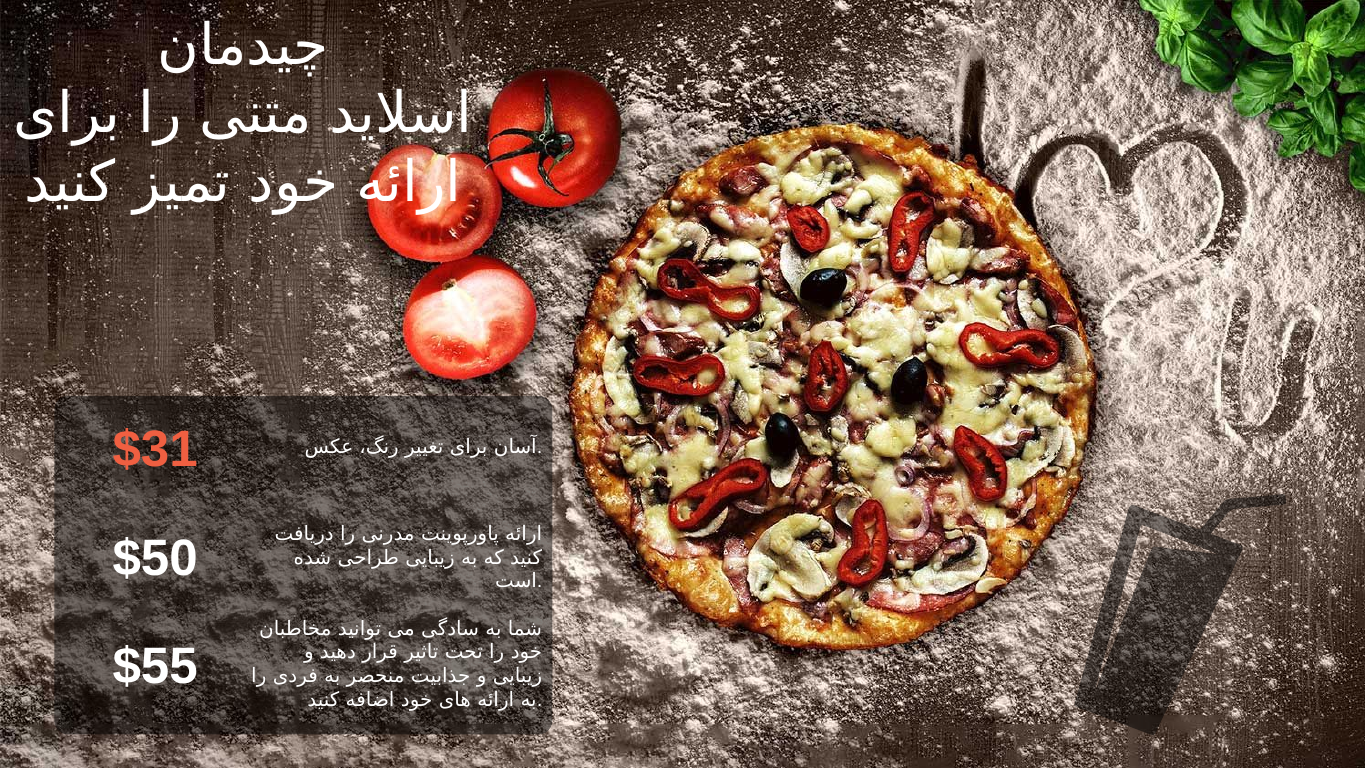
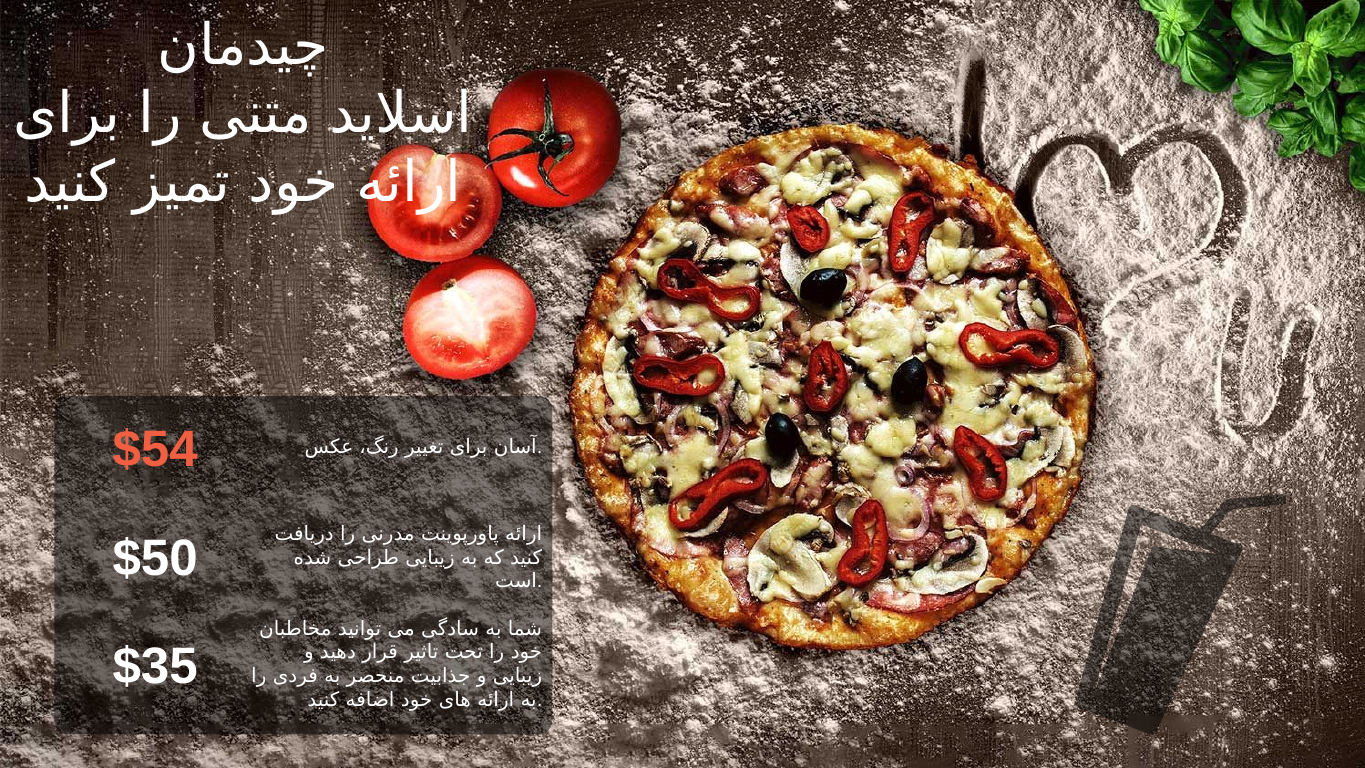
$31: $31 -> $54
$55: $55 -> $35
